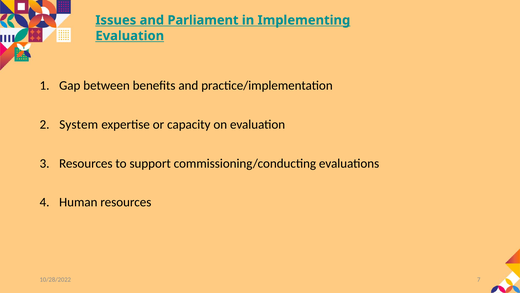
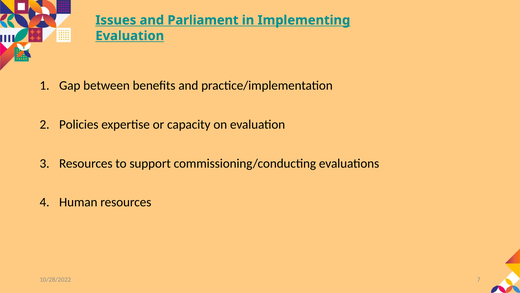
System: System -> Policies
